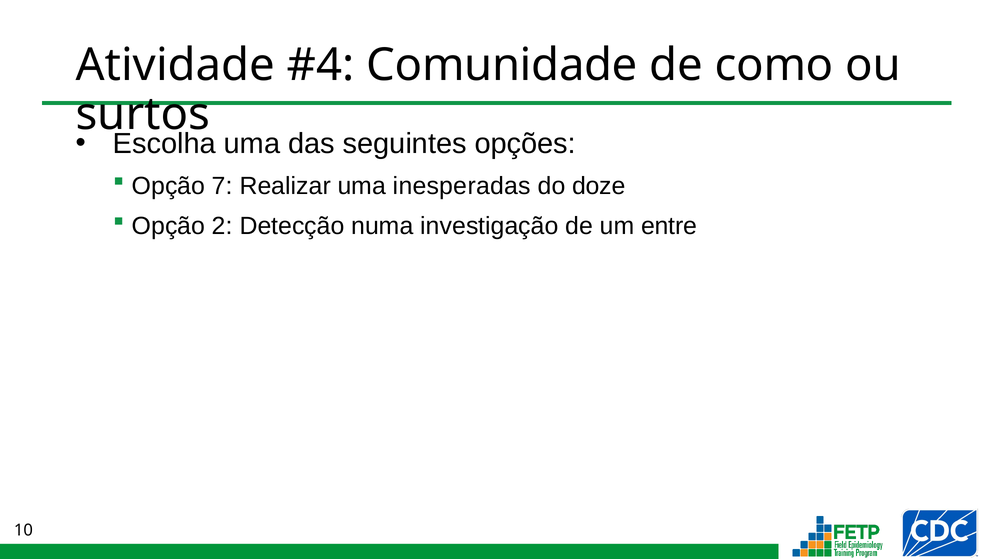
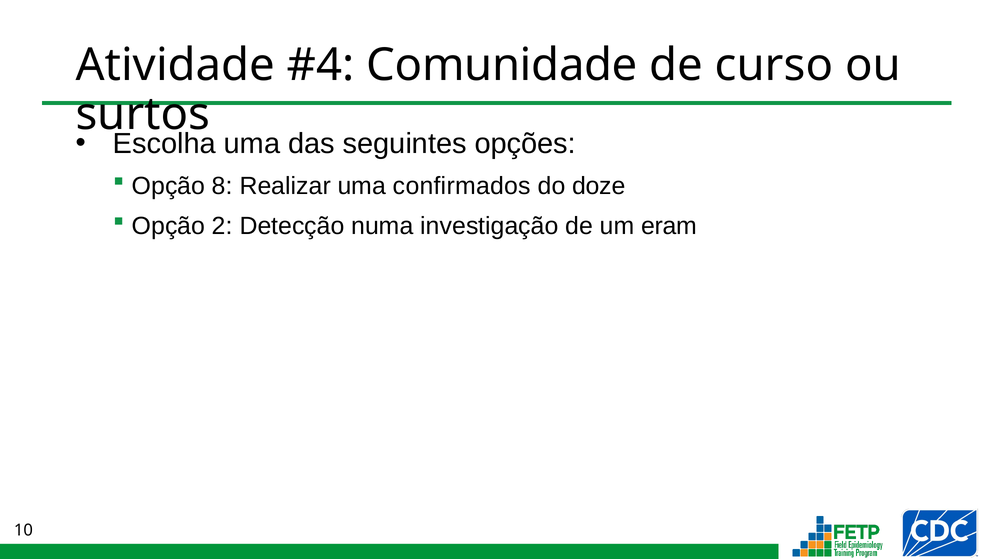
como: como -> curso
7: 7 -> 8
inesperadas: inesperadas -> confirmados
entre: entre -> eram
